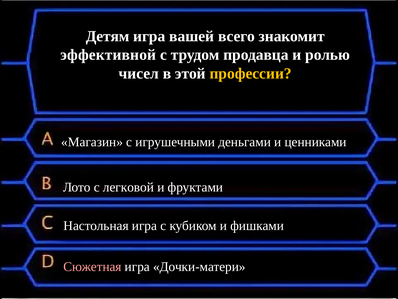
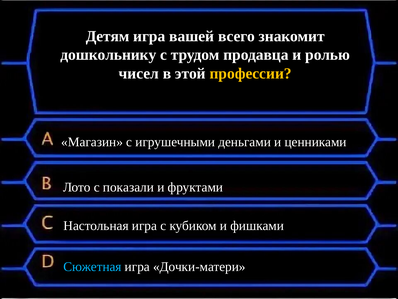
эффективной: эффективной -> дошкольнику
легковой: легковой -> показали
Сюжетная colour: pink -> light blue
